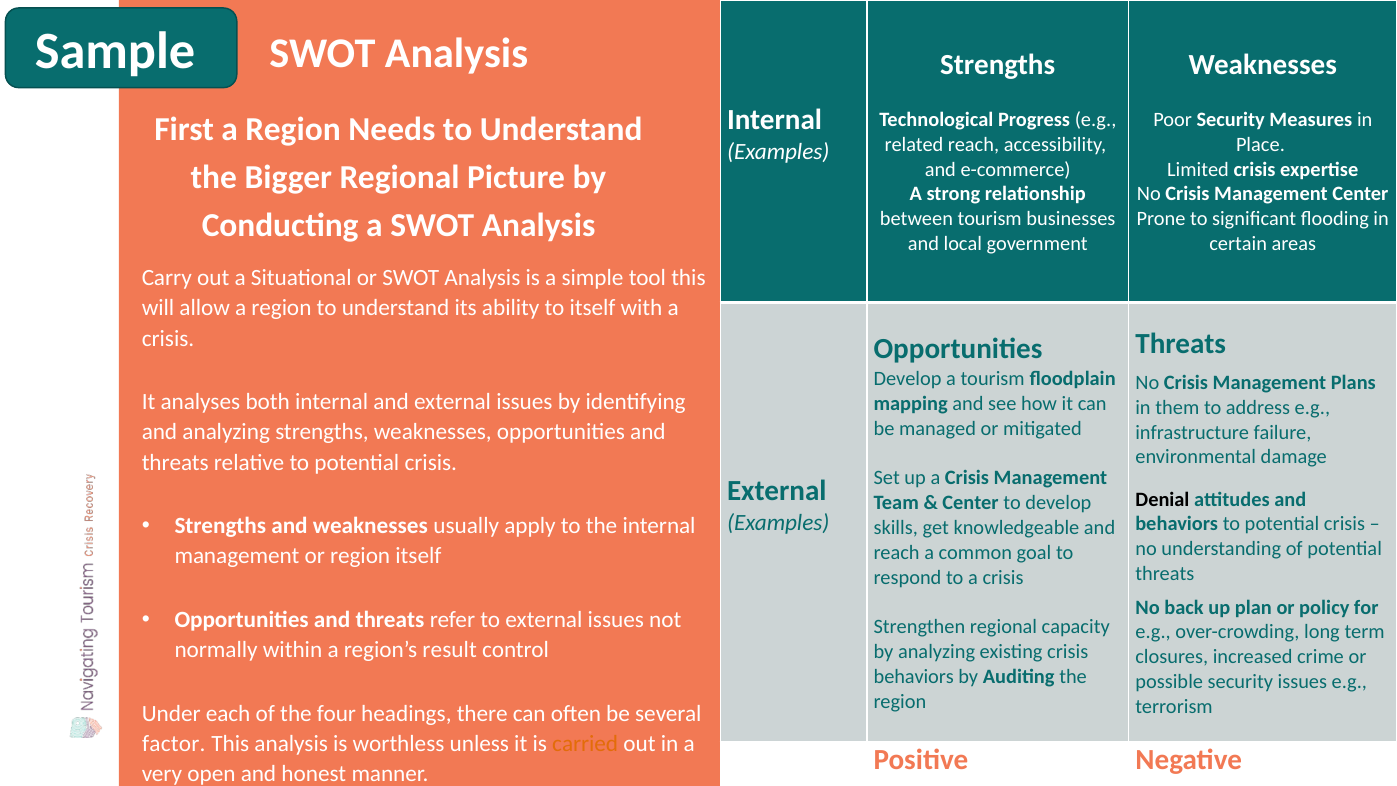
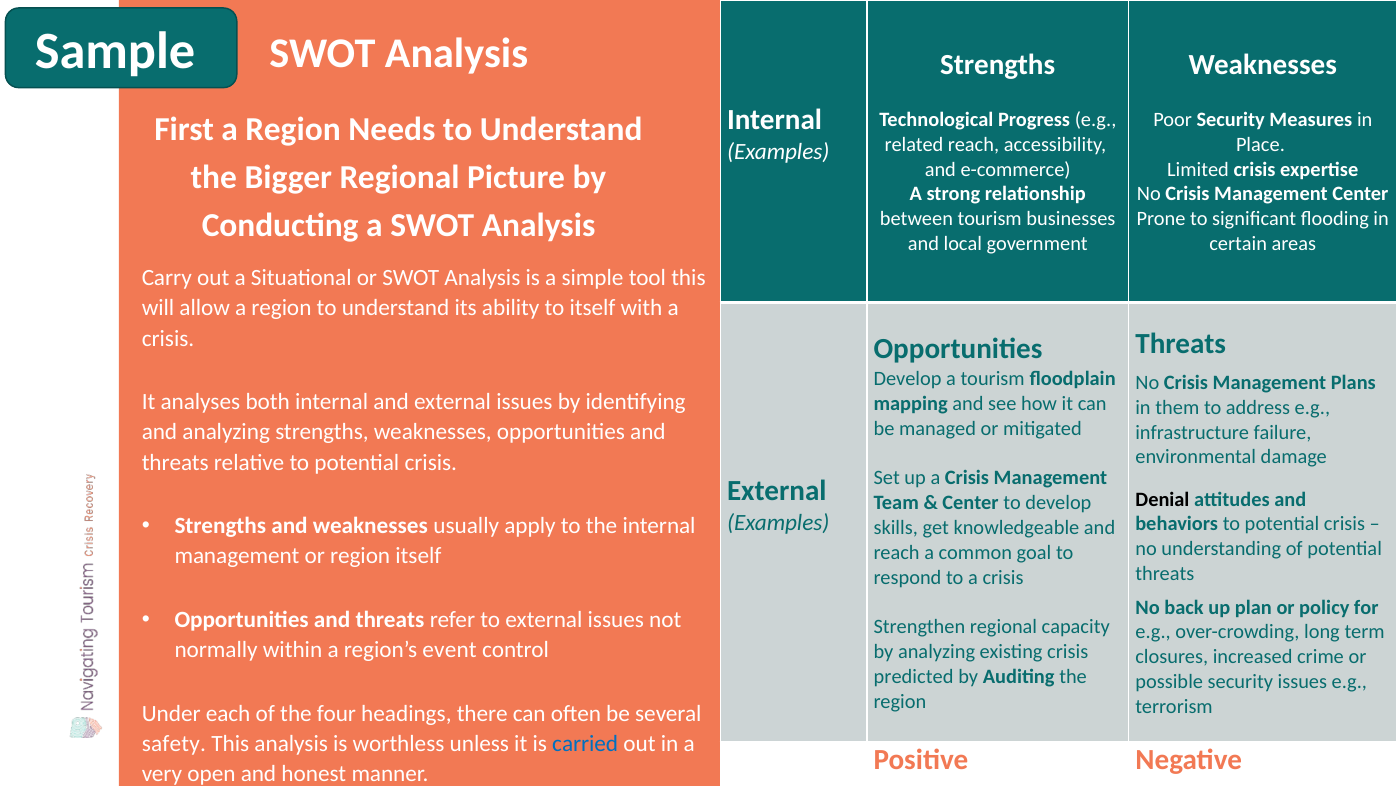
result: result -> event
behaviors at (914, 676): behaviors -> predicted
factor: factor -> safety
carried colour: orange -> blue
